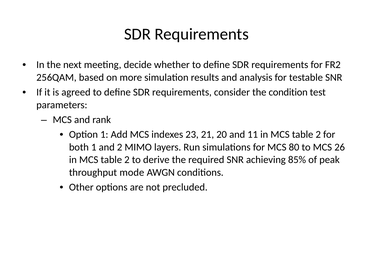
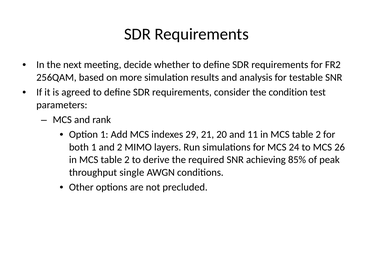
23: 23 -> 29
80: 80 -> 24
mode: mode -> single
